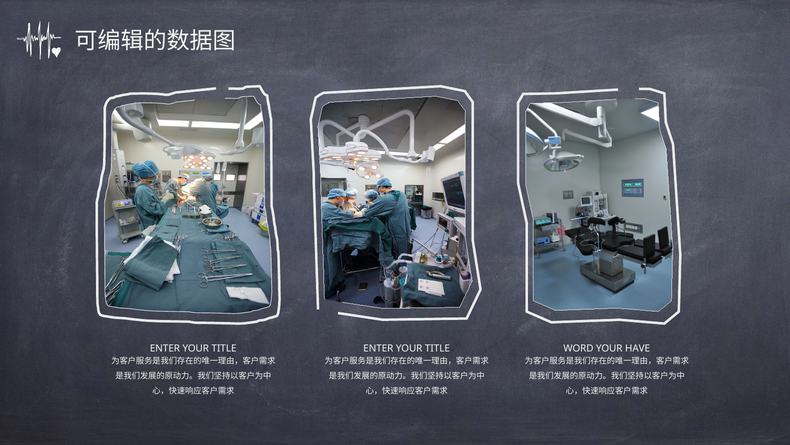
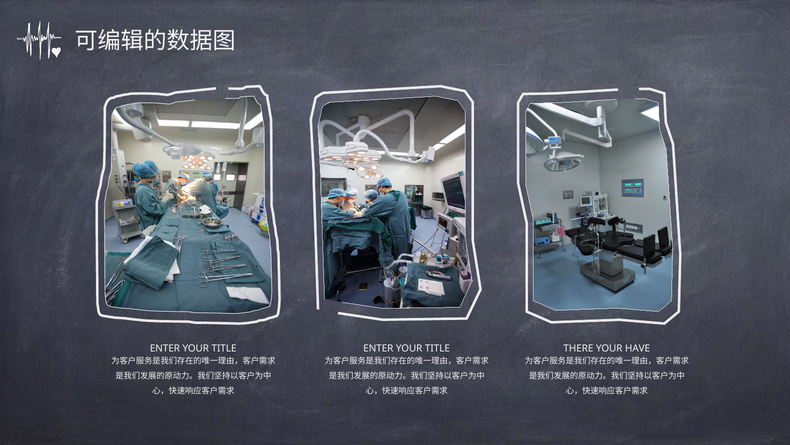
WORD: WORD -> THERE
